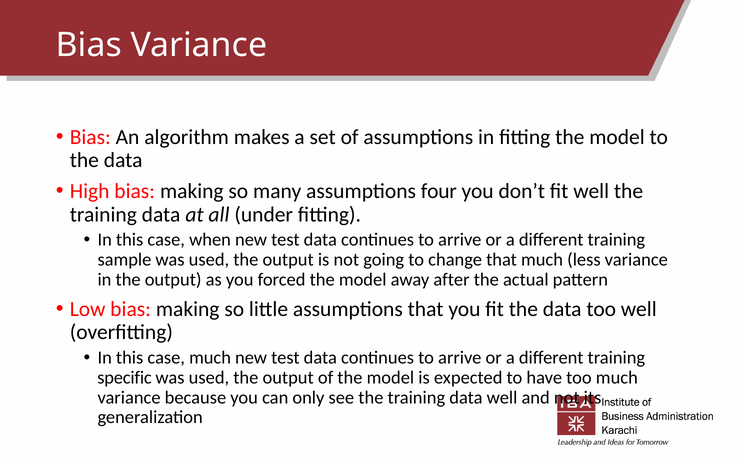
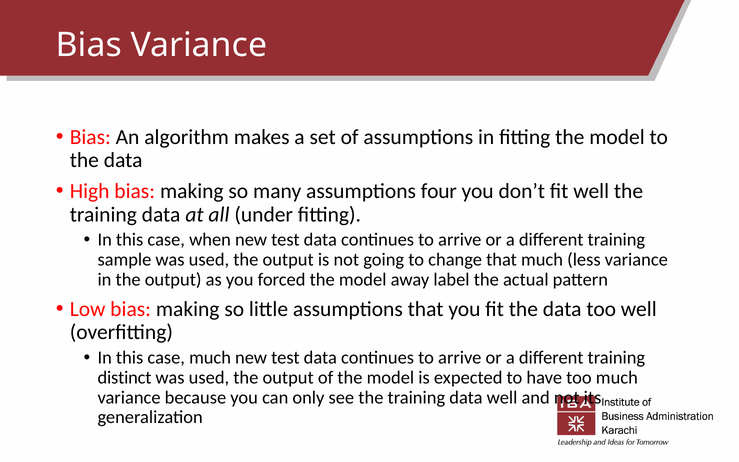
after: after -> label
specific: specific -> distinct
